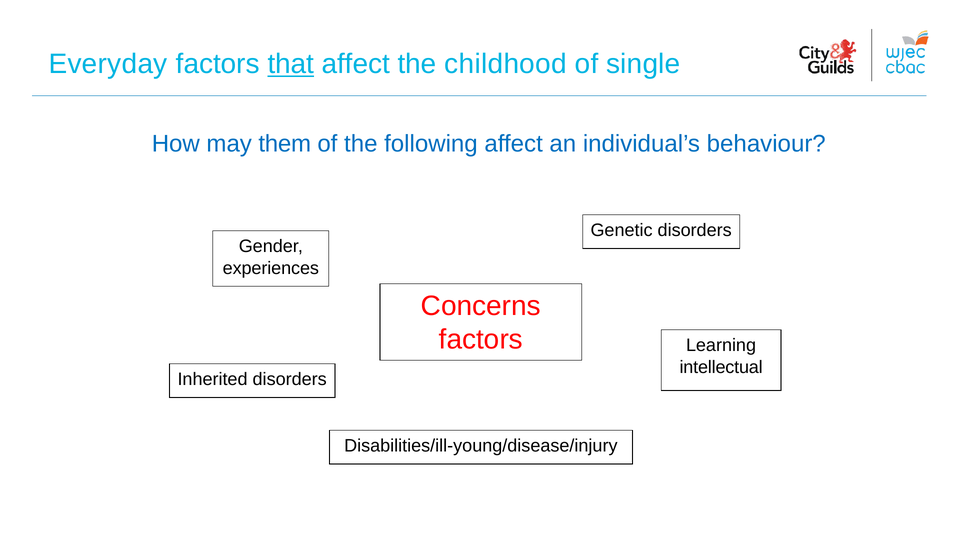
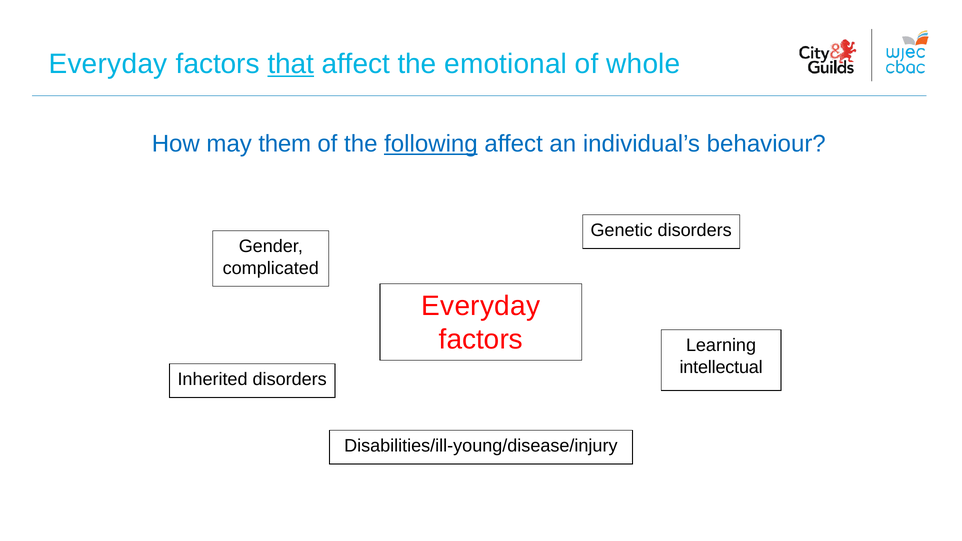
childhood: childhood -> emotional
single: single -> whole
following underline: none -> present
experiences: experiences -> complicated
Concerns at (481, 306): Concerns -> Everyday
